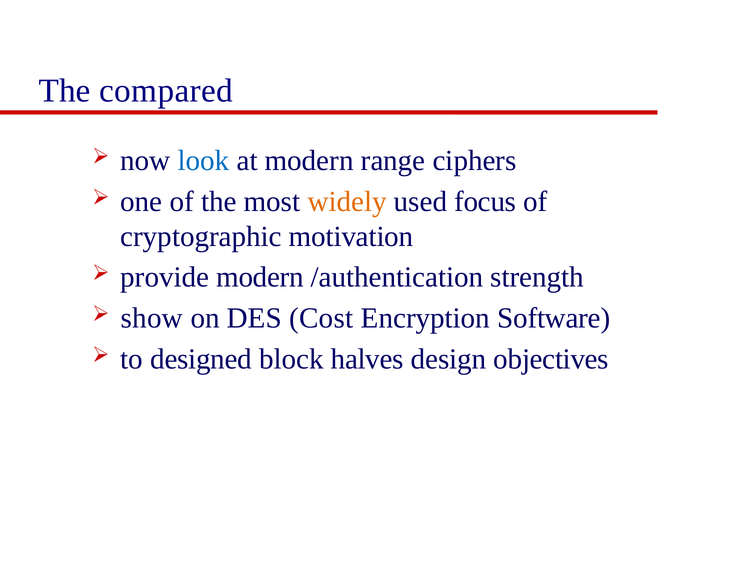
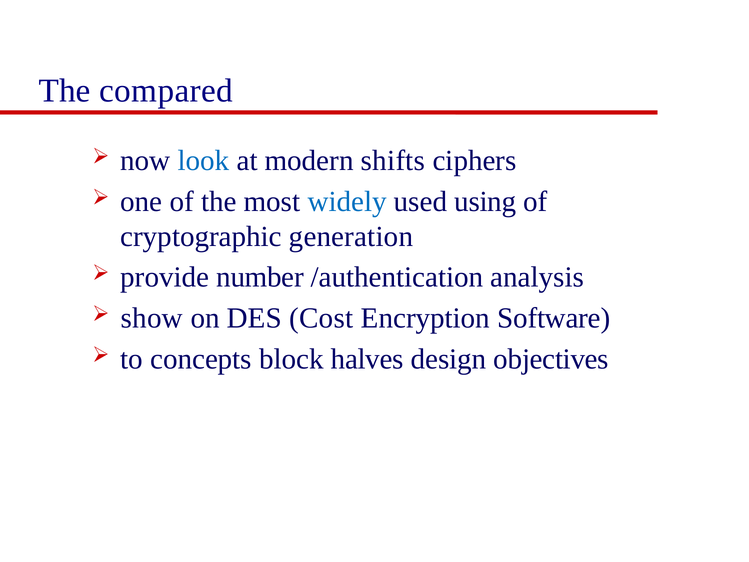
range: range -> shifts
widely colour: orange -> blue
focus: focus -> using
motivation: motivation -> generation
provide modern: modern -> number
strength: strength -> analysis
designed: designed -> concepts
